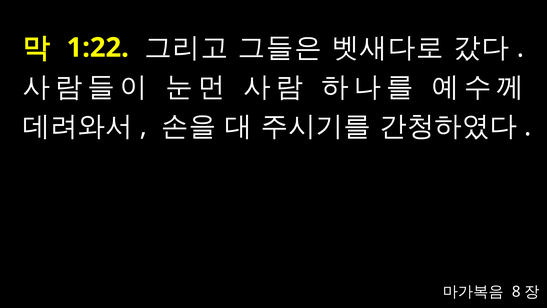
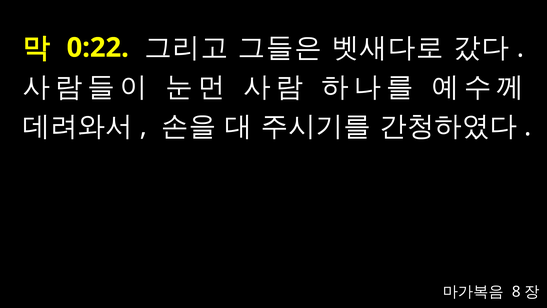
1:22: 1:22 -> 0:22
